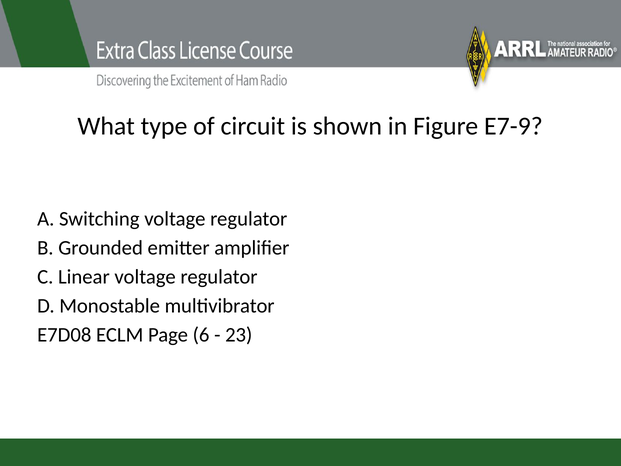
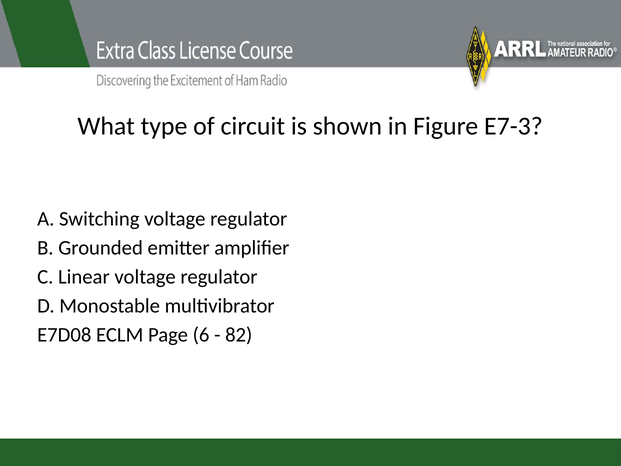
E7-9: E7-9 -> E7-3
23: 23 -> 82
